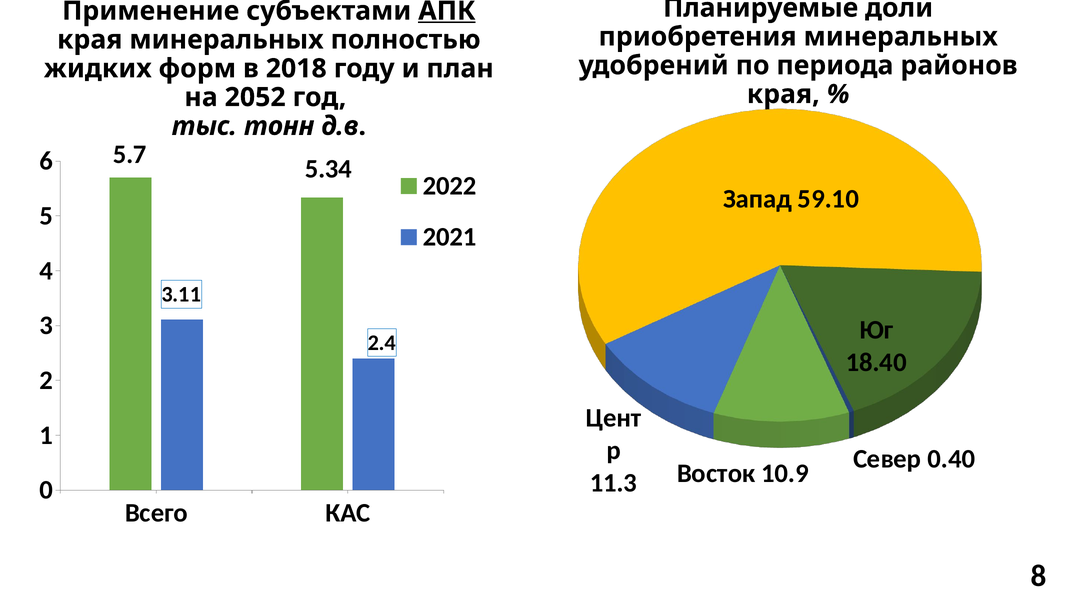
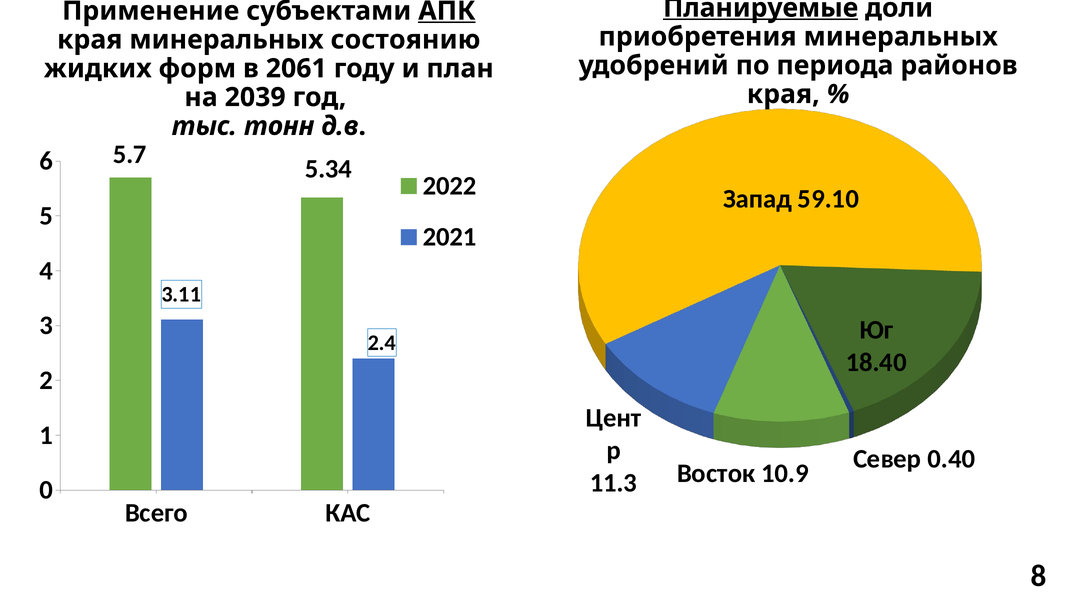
Планируемые underline: none -> present
полностью: полностью -> состоянию
2018: 2018 -> 2061
2052: 2052 -> 2039
